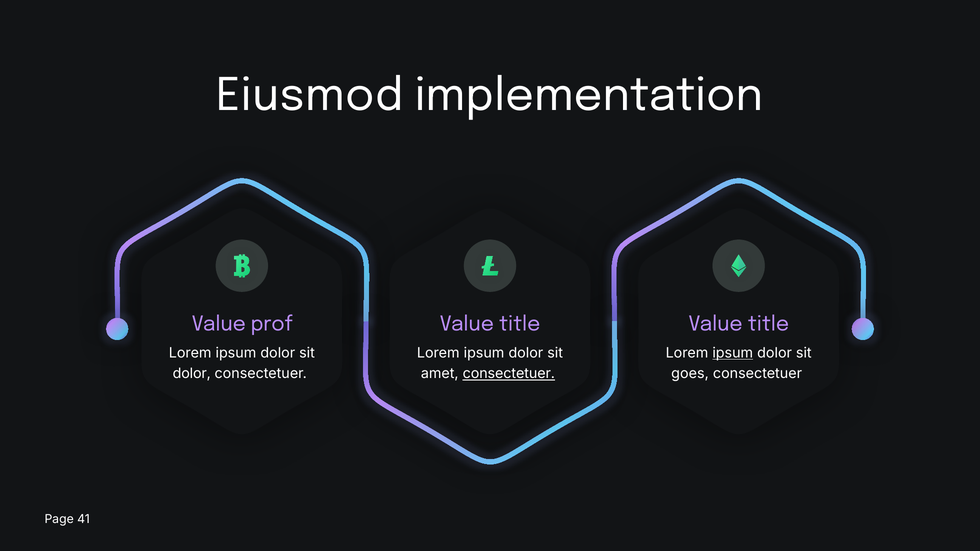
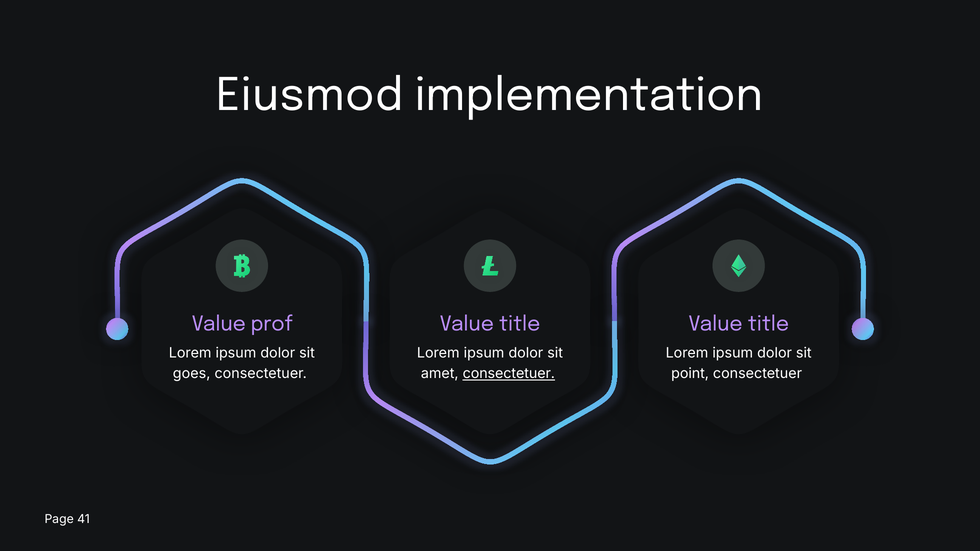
ipsum at (733, 353) underline: present -> none
dolor at (192, 374): dolor -> goes
goes: goes -> point
